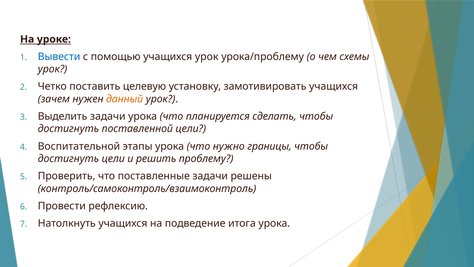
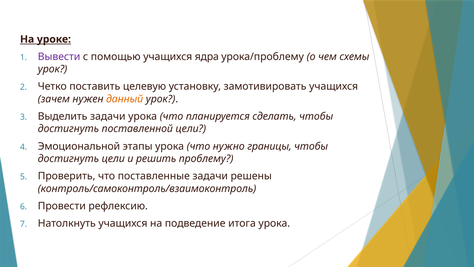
Вывести colour: blue -> purple
учащихся урок: урок -> ядра
Воспитательной: Воспитательной -> Эмоциональной
